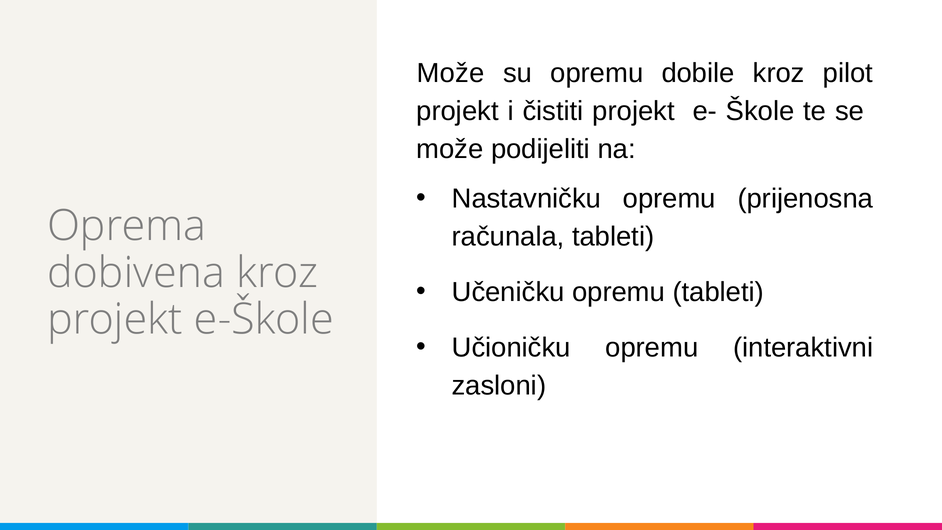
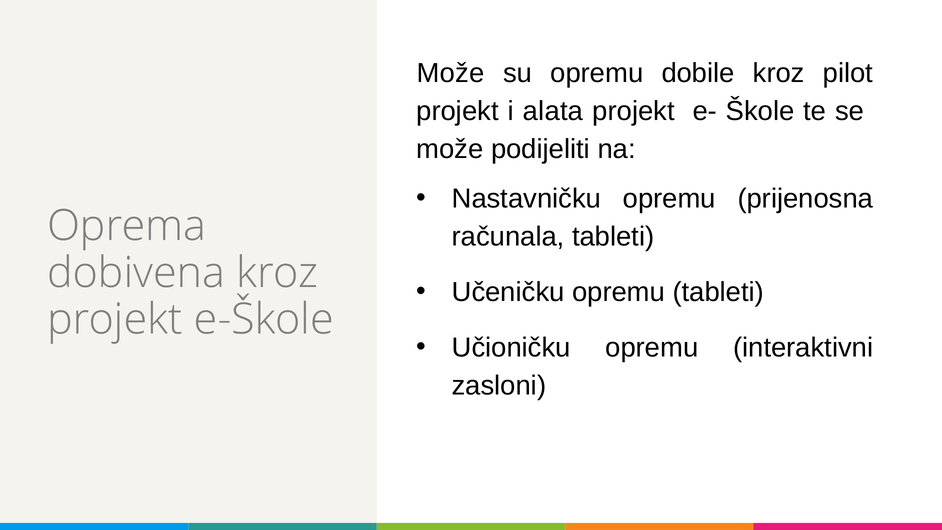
čistiti: čistiti -> alata
